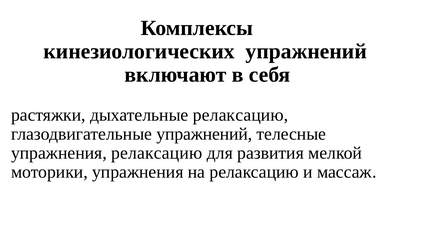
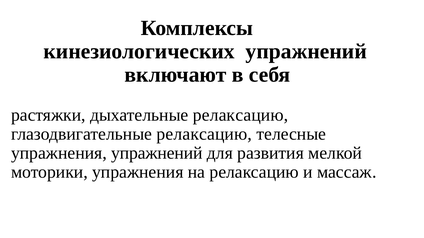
глазодвигательные упражнений: упражнений -> релаксацию
упражнения релаксацию: релаксацию -> упражнений
